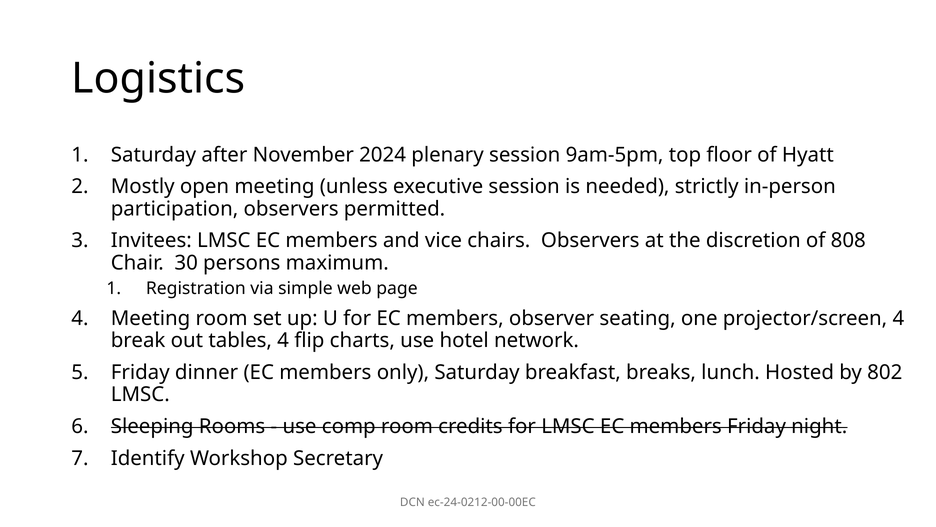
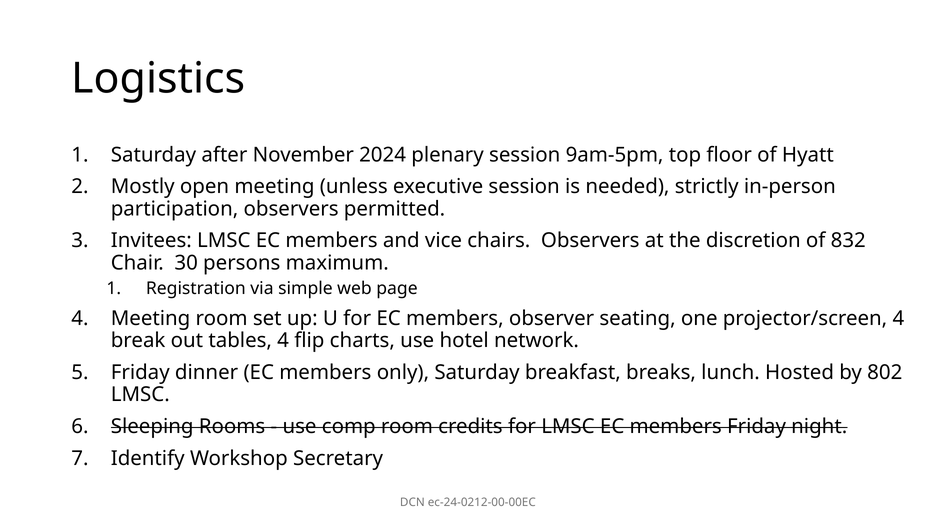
808: 808 -> 832
